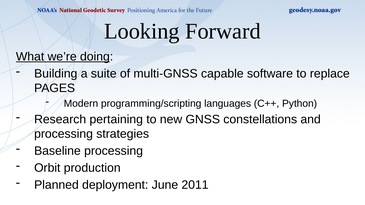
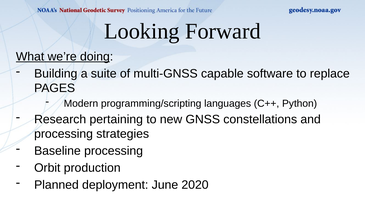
2011: 2011 -> 2020
